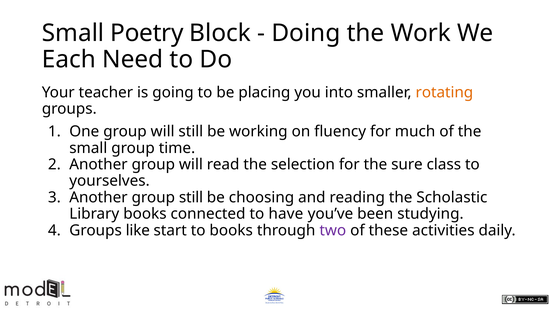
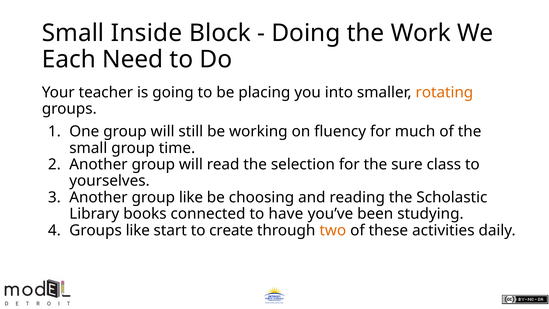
Poetry: Poetry -> Inside
group still: still -> like
to books: books -> create
two colour: purple -> orange
